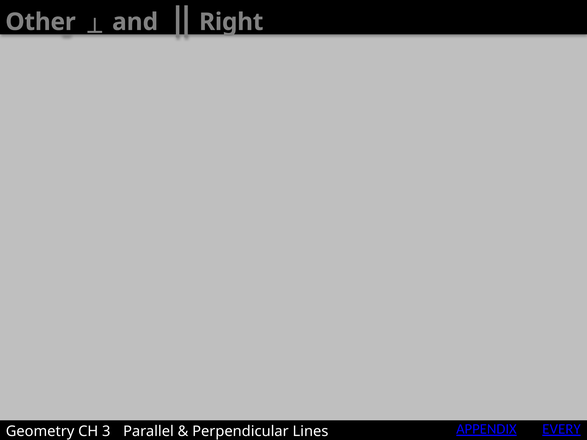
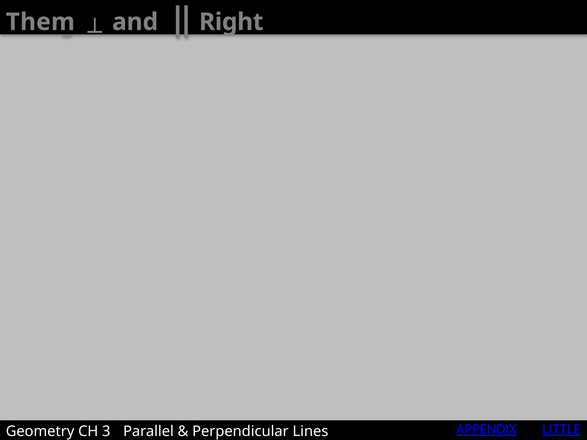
Other: Other -> Them
EVERY: EVERY -> LITTLE
